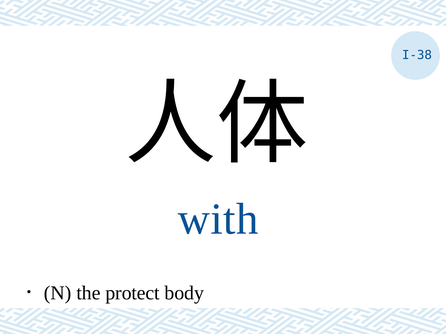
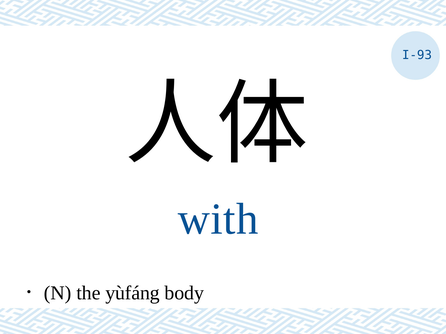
I-38: I-38 -> I-93
protect: protect -> yùfáng
